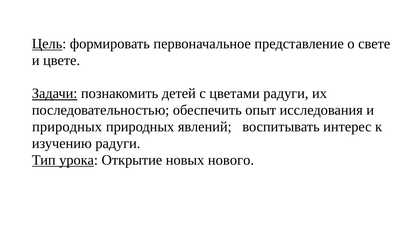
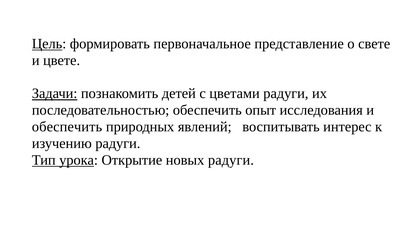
природных at (67, 127): природных -> обеспечить
новых нового: нового -> радуги
